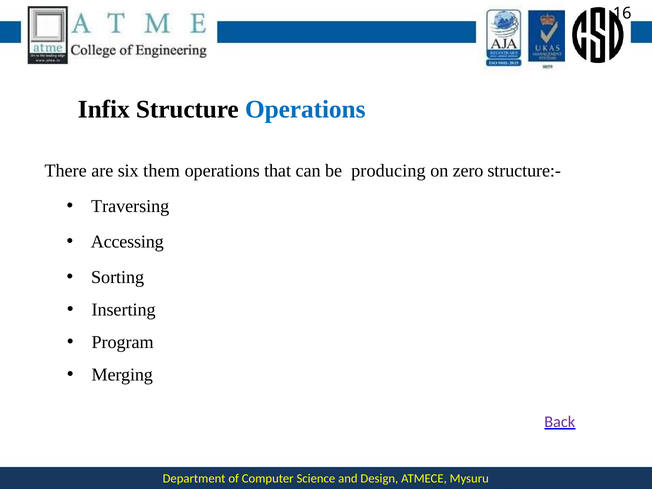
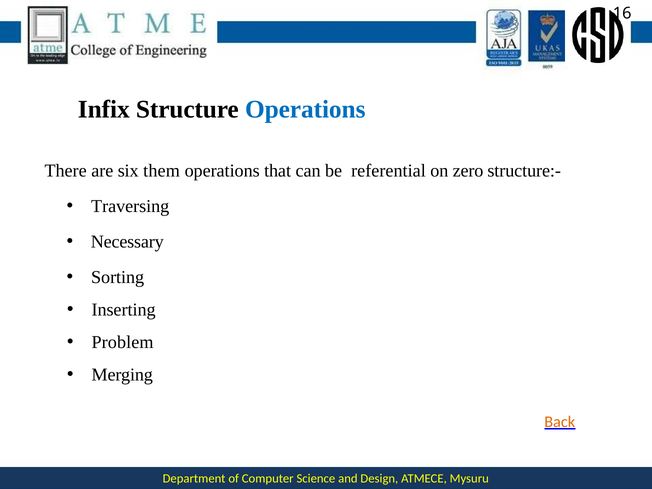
producing: producing -> referential
Accessing: Accessing -> Necessary
Program: Program -> Problem
Back colour: purple -> orange
